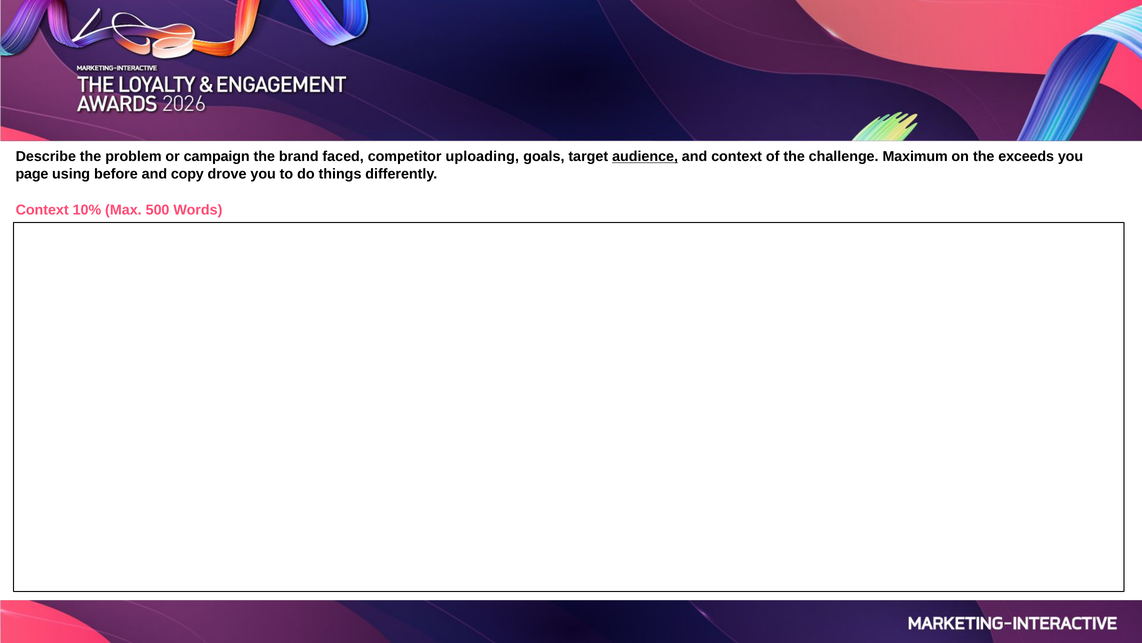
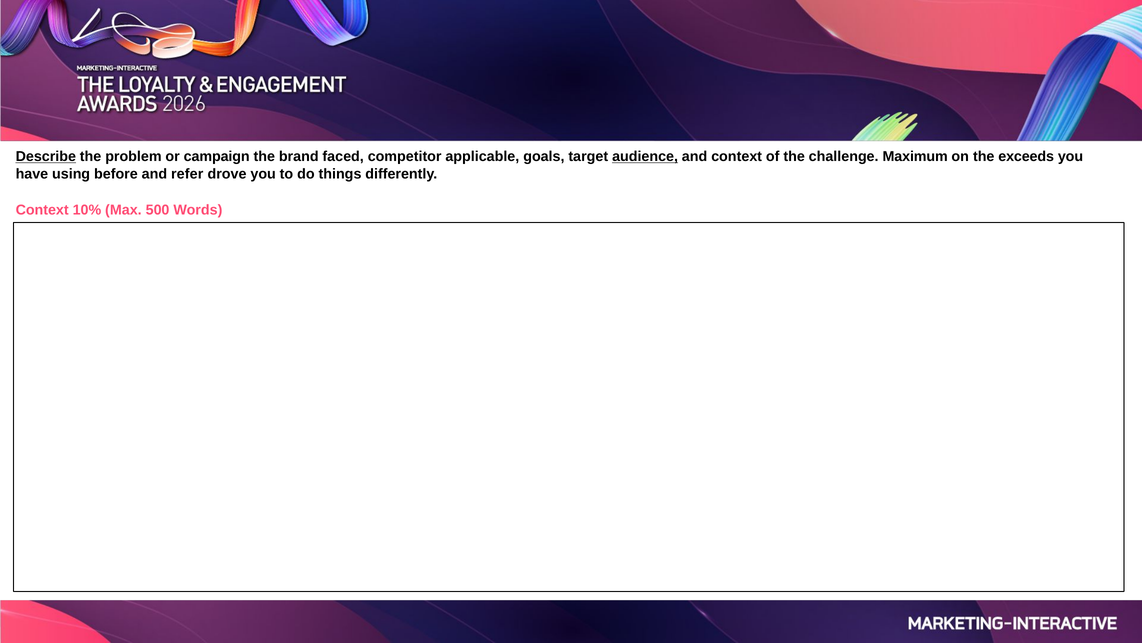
Describe underline: none -> present
uploading: uploading -> applicable
page: page -> have
copy: copy -> refer
